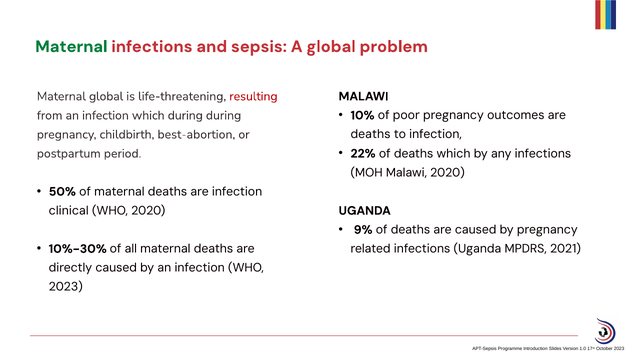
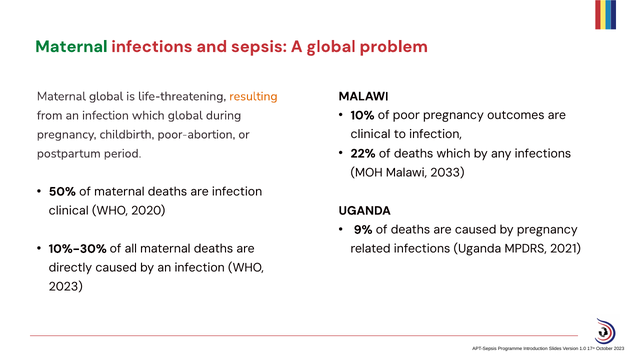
resulting colour: red -> orange
which during: during -> global
best-abortion: best-abortion -> poor-abortion
deaths at (371, 134): deaths -> clinical
Malawi 2020: 2020 -> 2033
